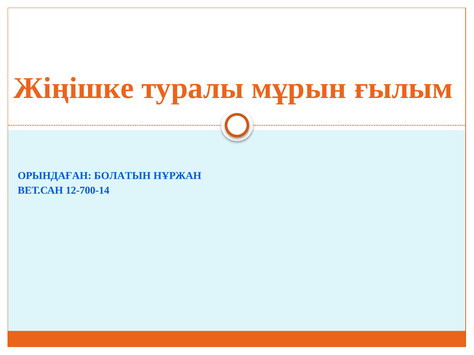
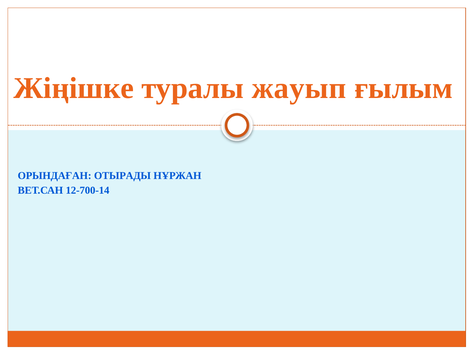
мұрын: мұрын -> жауып
БОЛАТЫН: БОЛАТЫН -> ОТЫРАДЫ
